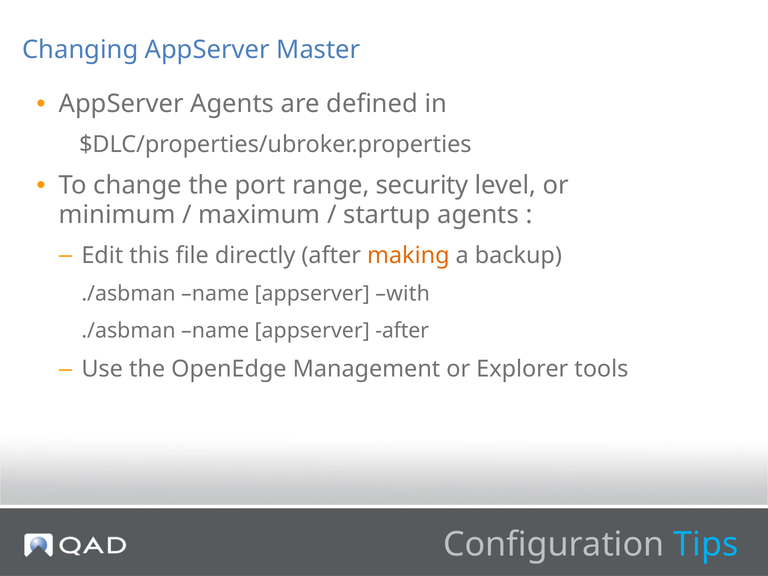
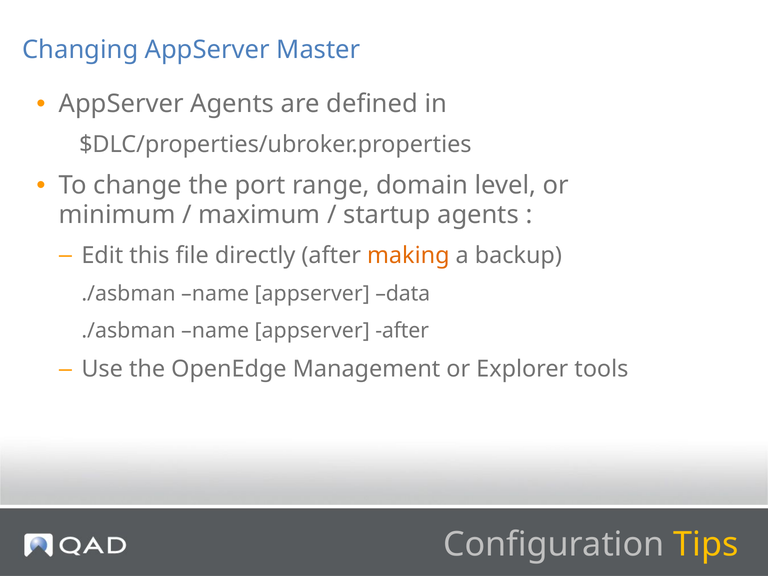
security: security -> domain
with: with -> data
Tips colour: light blue -> yellow
